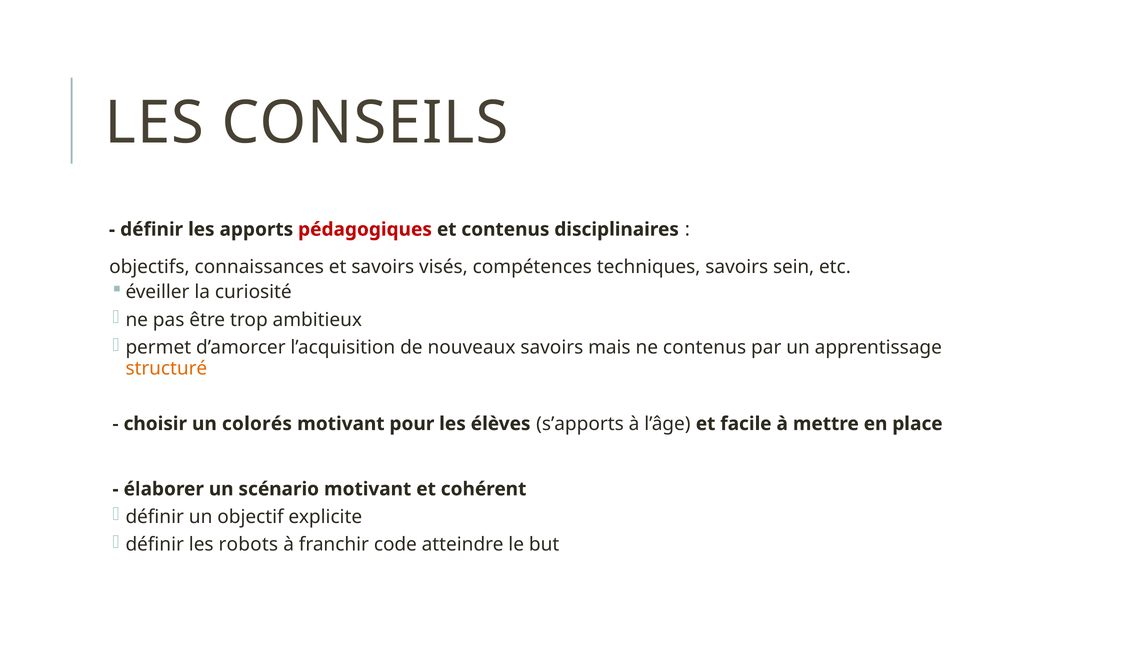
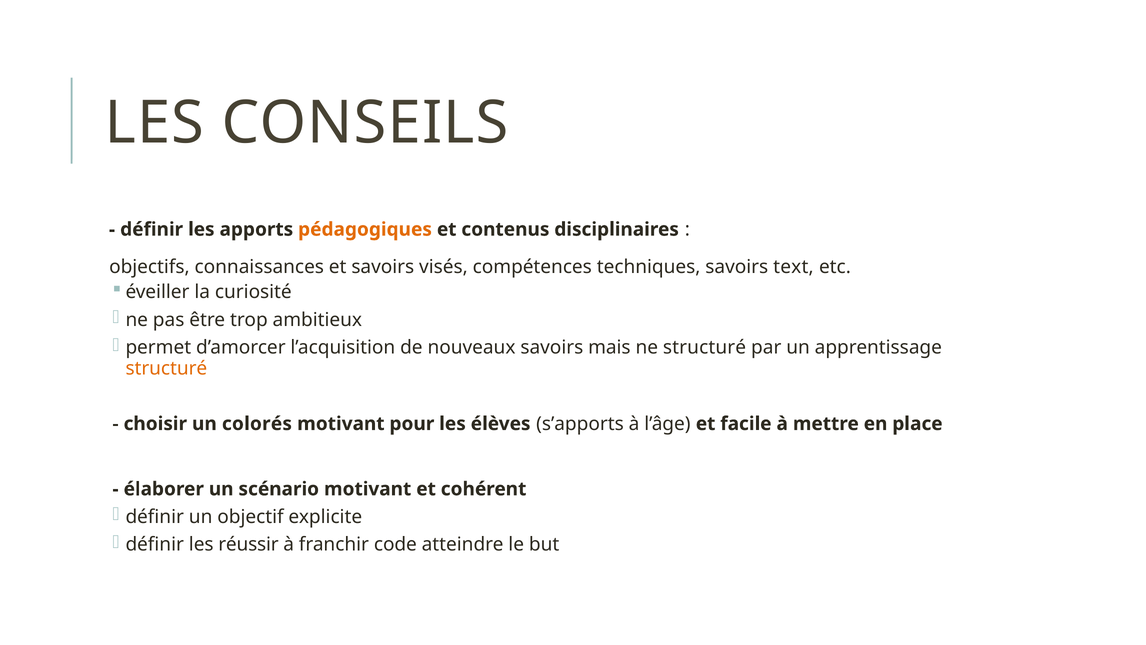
pédagogiques colour: red -> orange
sein: sein -> text
ne contenus: contenus -> structuré
robots: robots -> réussir
